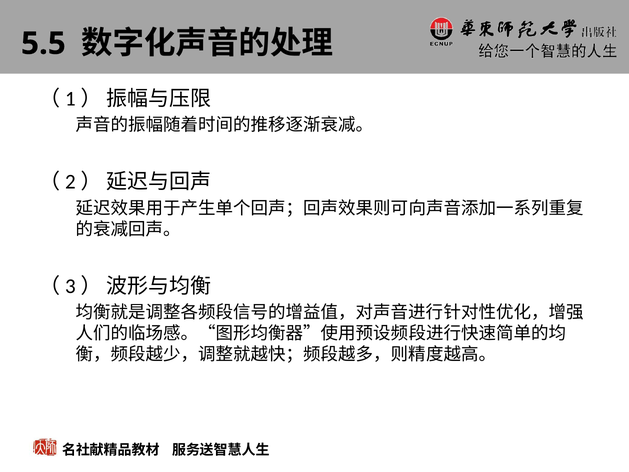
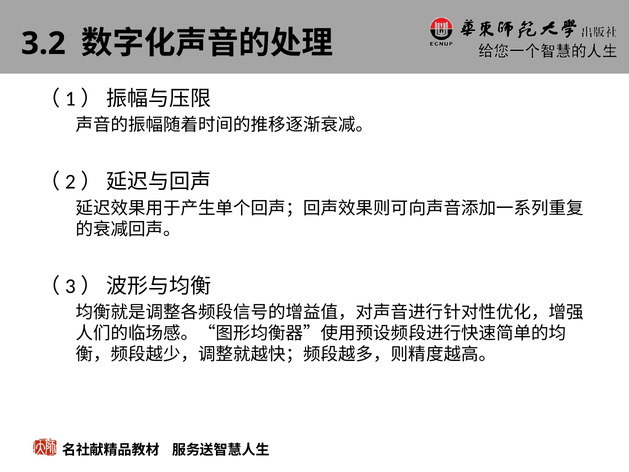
5.5: 5.5 -> 3.2
